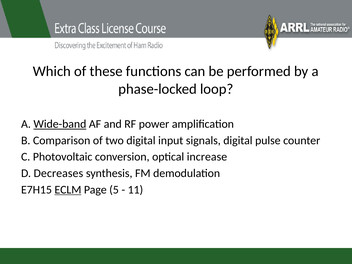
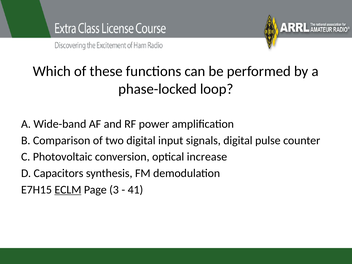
Wide-band underline: present -> none
Decreases: Decreases -> Capacitors
5: 5 -> 3
11: 11 -> 41
